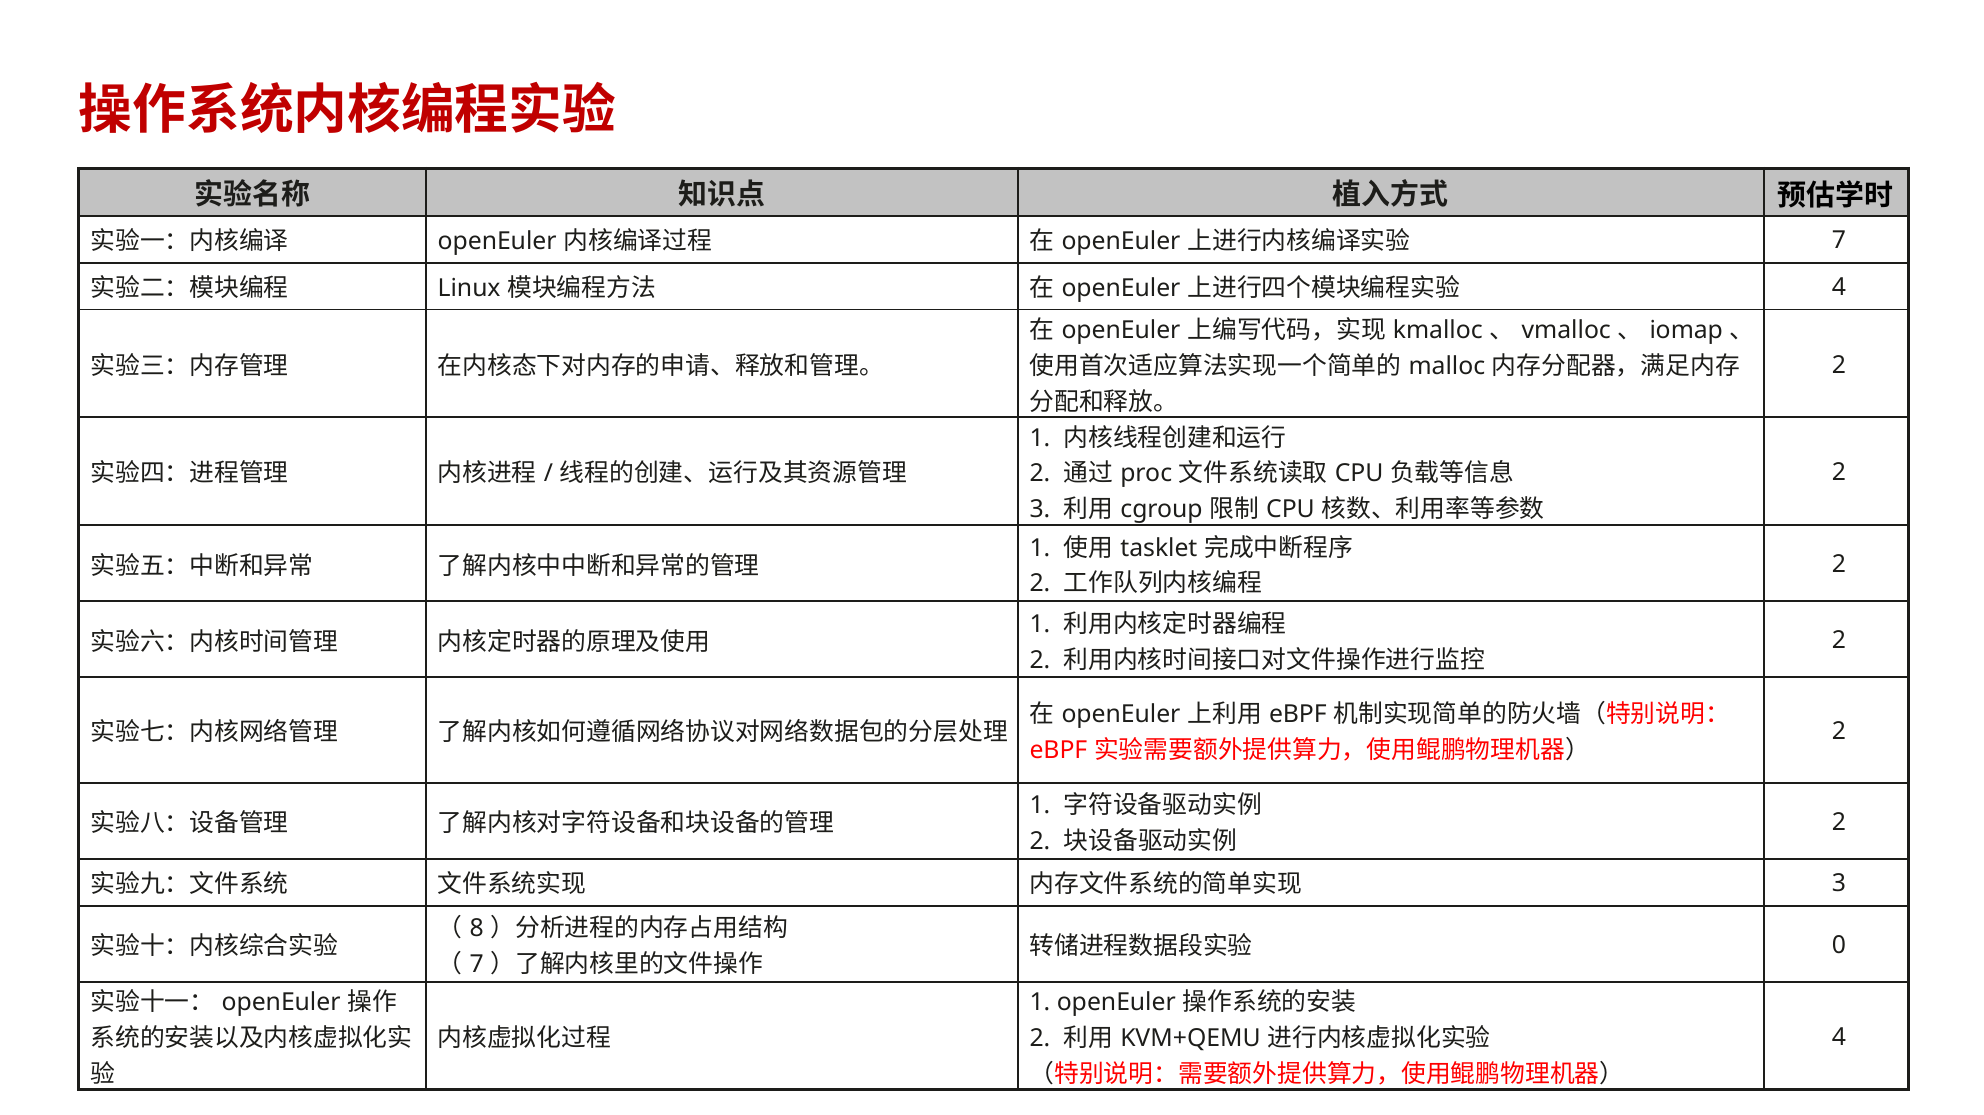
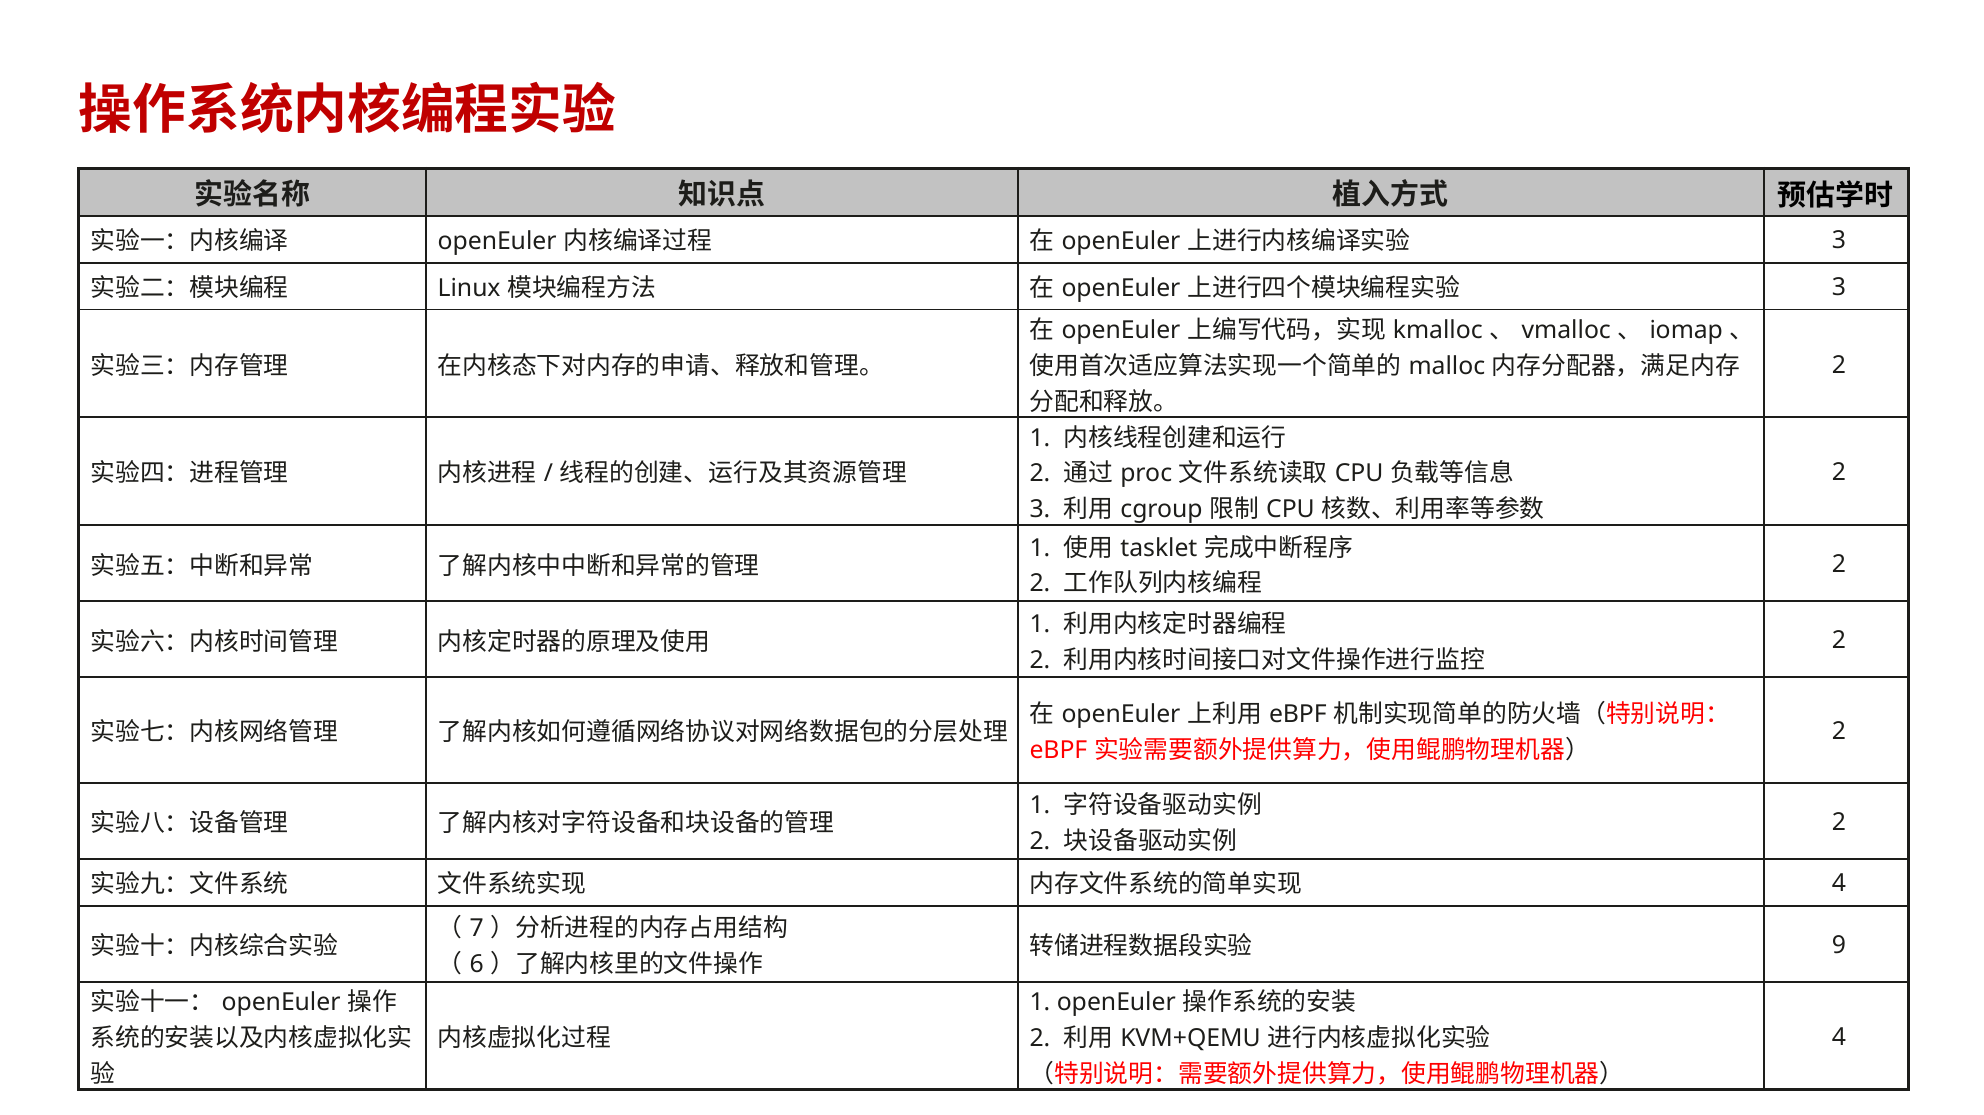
7 at (1839, 241): 7 -> 3
4 at (1839, 288): 4 -> 3
3 at (1839, 884): 3 -> 4
8: 8 -> 7
0: 0 -> 9
7 at (477, 965): 7 -> 6
